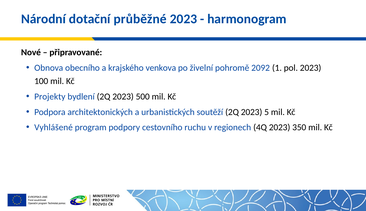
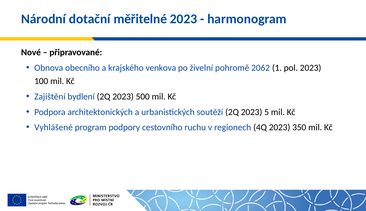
průběžné: průběžné -> měřitelné
2092: 2092 -> 2062
Projekty: Projekty -> Zajištění
